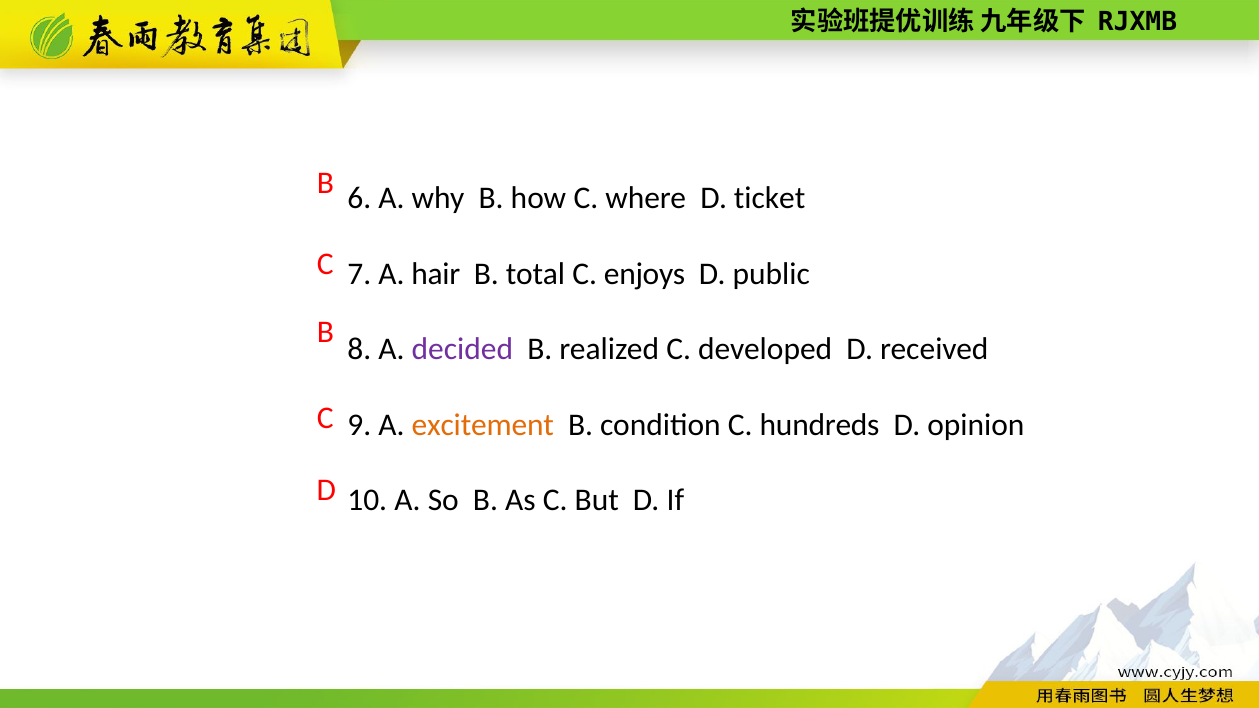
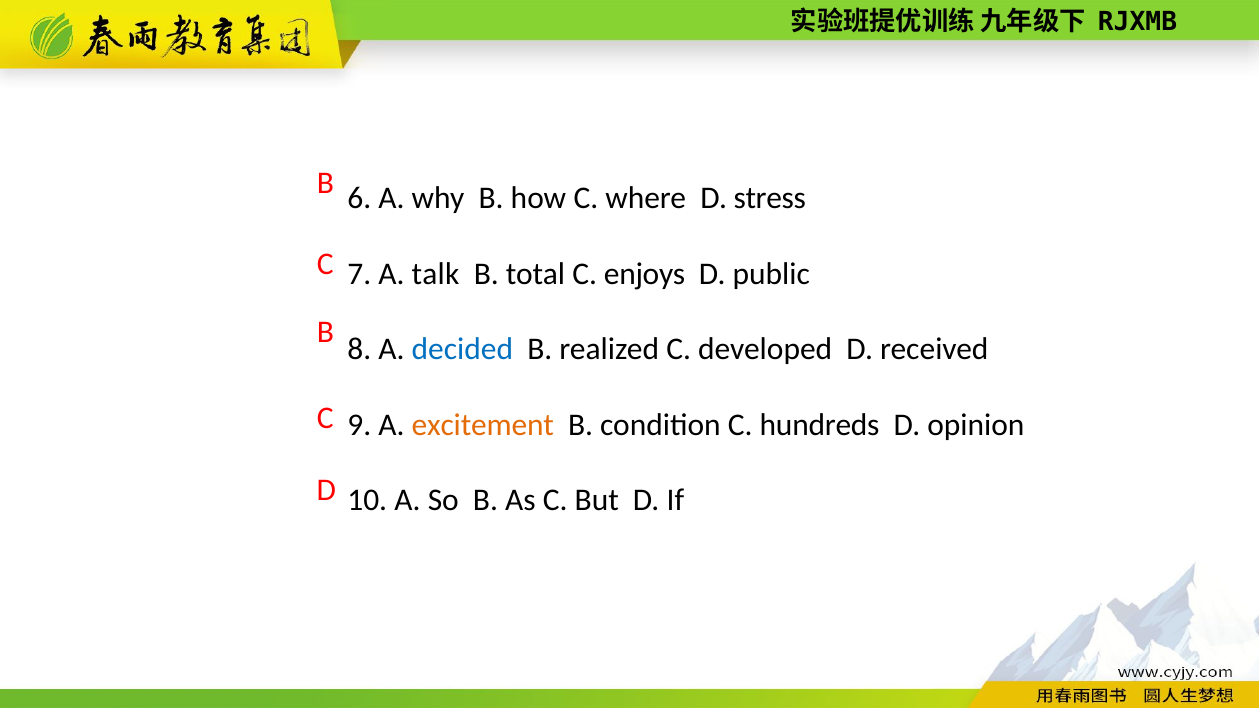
ticket: ticket -> stress
hair: hair -> talk
decided colour: purple -> blue
